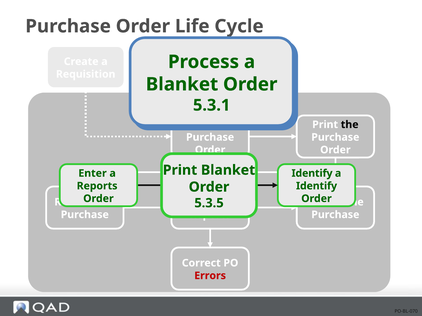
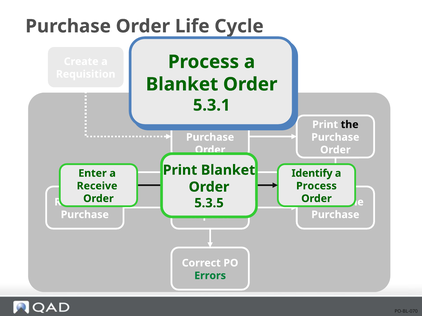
Reports at (97, 186): Reports -> Receive
Identify at (317, 186): Identify -> Process
Errors colour: red -> green
